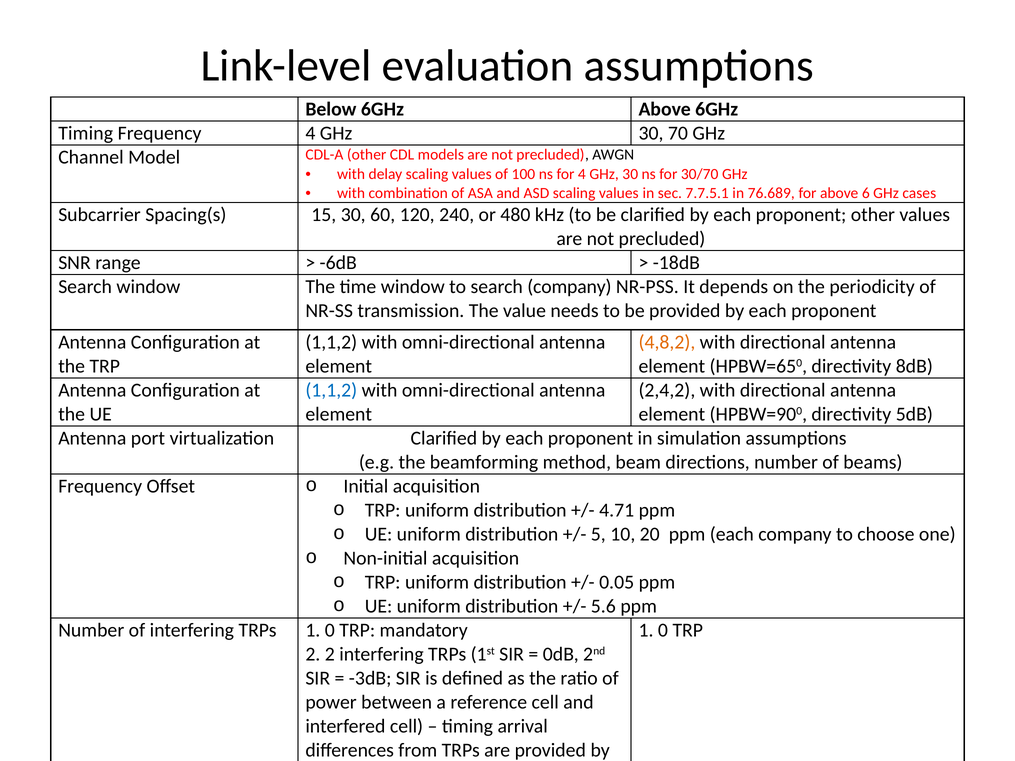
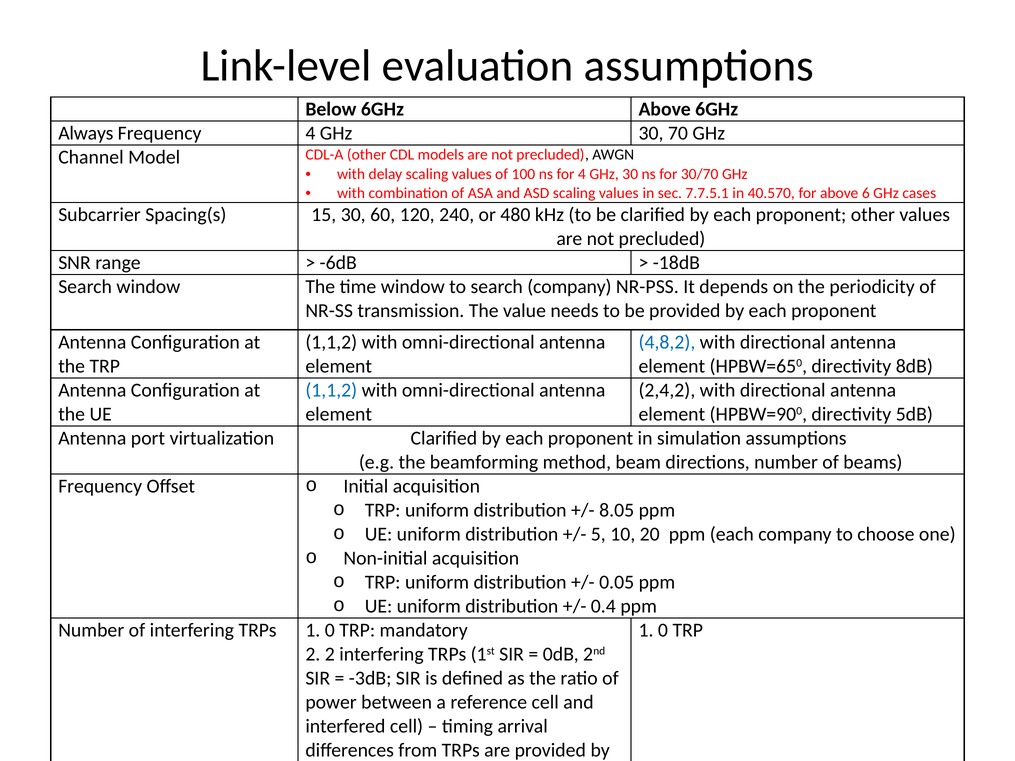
Timing at (86, 133): Timing -> Always
76.689: 76.689 -> 40.570
4,8,2 colour: orange -> blue
4.71: 4.71 -> 8.05
5.6: 5.6 -> 0.4
